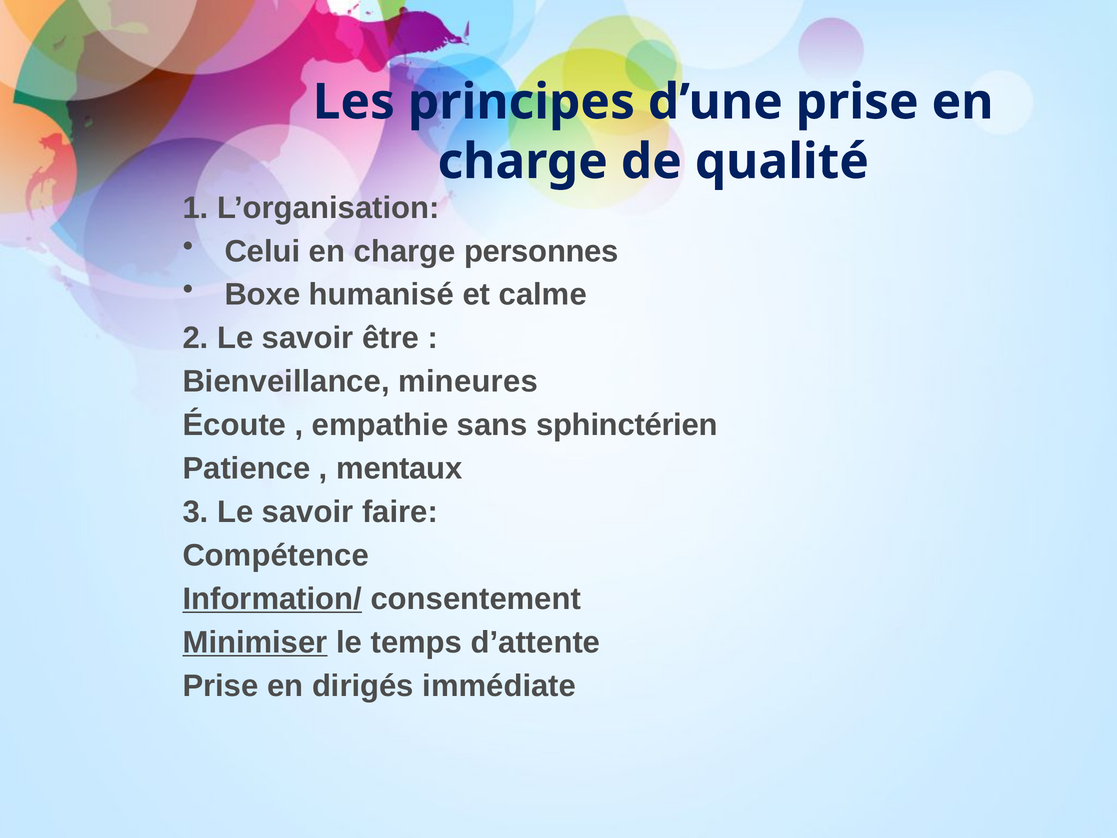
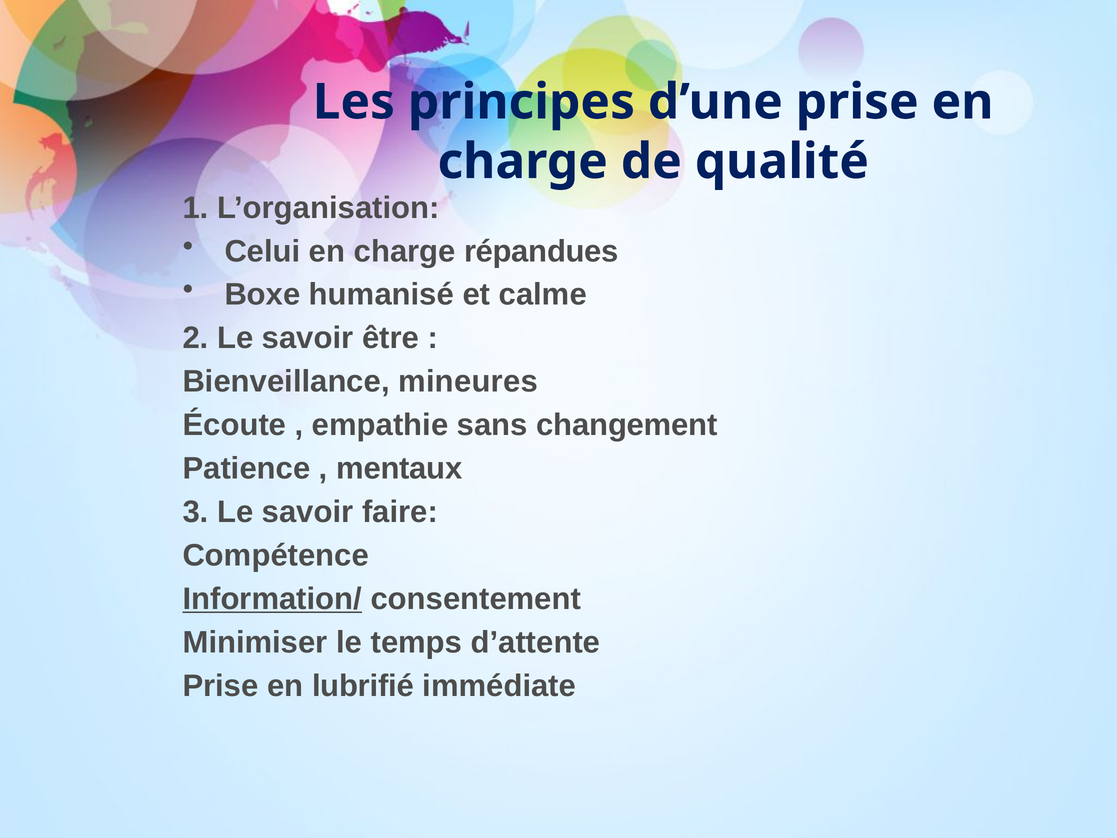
personnes: personnes -> répandues
sphinctérien: sphinctérien -> changement
Minimiser underline: present -> none
dirigés: dirigés -> lubrifié
